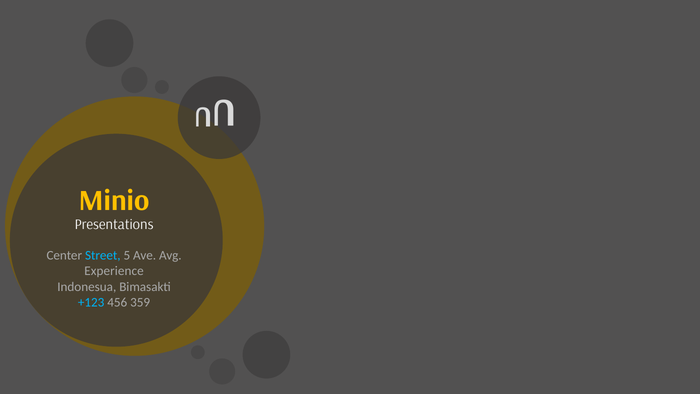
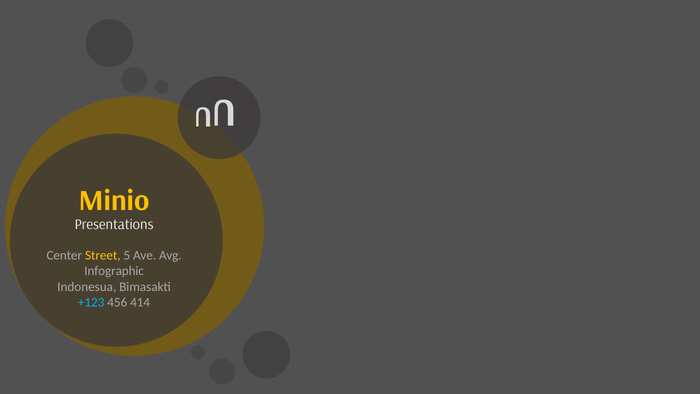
Street colour: light blue -> yellow
Experience: Experience -> Infographic
359: 359 -> 414
